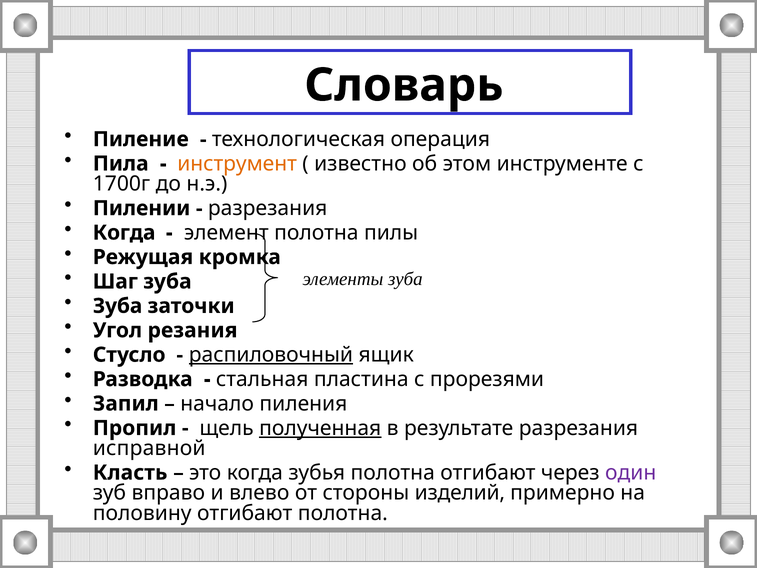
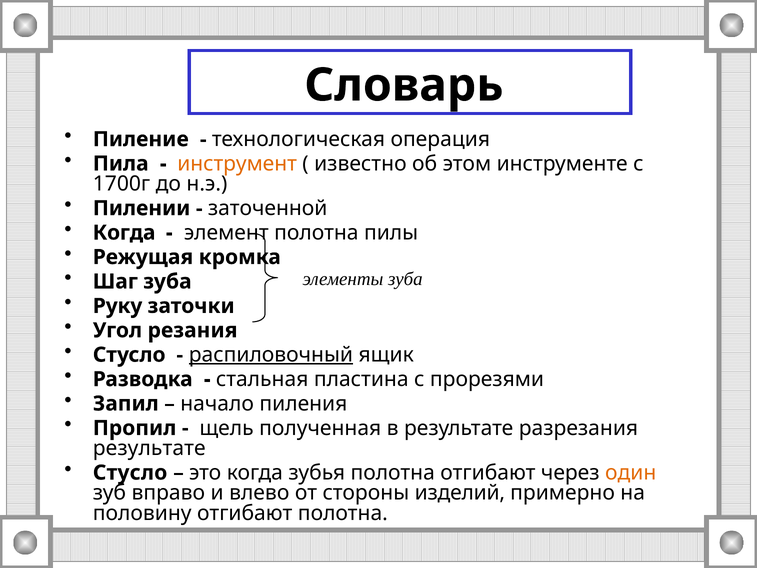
разрезания at (268, 208): разрезания -> заточенной
Зуба at (118, 306): Зуба -> Руку
полученная underline: present -> none
исправной at (149, 448): исправной -> результате
Класть at (130, 472): Класть -> Стусло
один colour: purple -> orange
